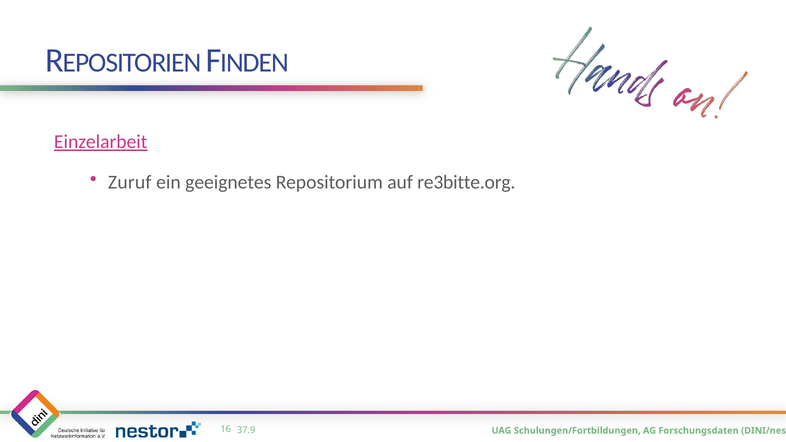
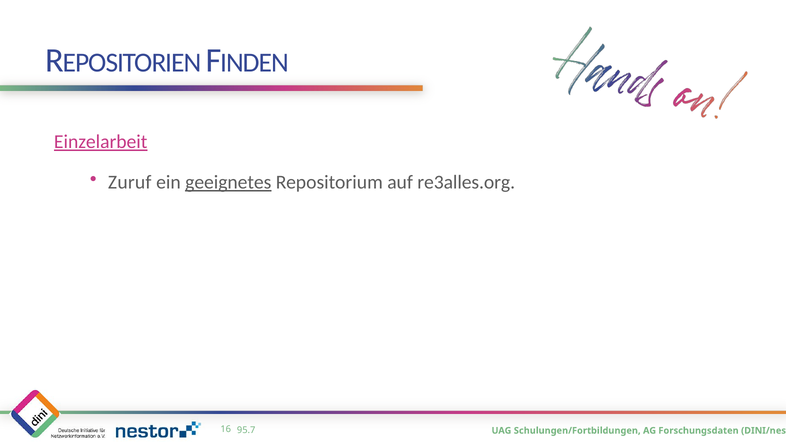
geeignetes underline: none -> present
re3bitte.org: re3bitte.org -> re3alles.org
37.9: 37.9 -> 95.7
